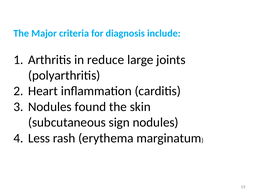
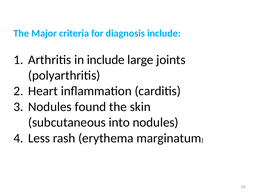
in reduce: reduce -> include
sign: sign -> into
